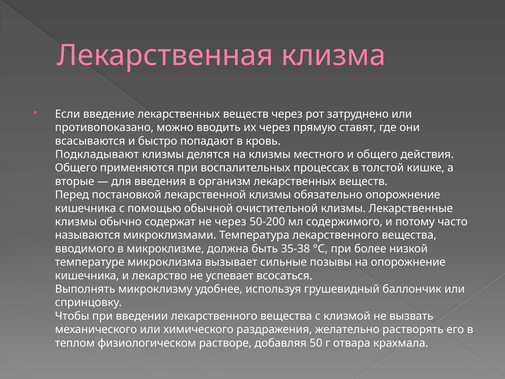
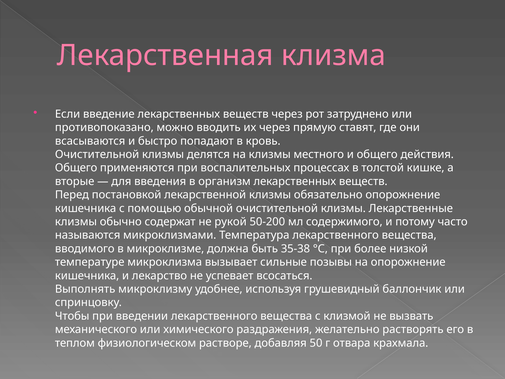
Подкладывают at (97, 154): Подкладывают -> Очистительной
не через: через -> рукой
